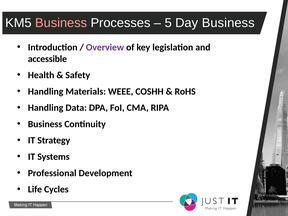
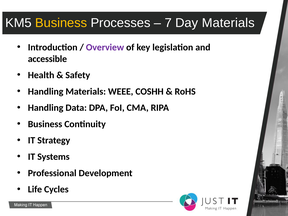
Business at (61, 23) colour: pink -> yellow
5: 5 -> 7
Day Business: Business -> Materials
